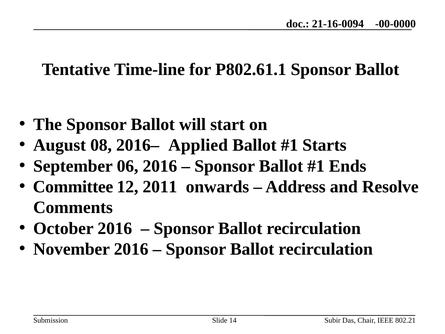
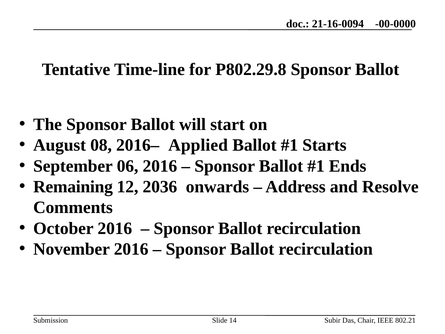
P802.61.1: P802.61.1 -> P802.29.8
Committee: Committee -> Remaining
2011: 2011 -> 2036
